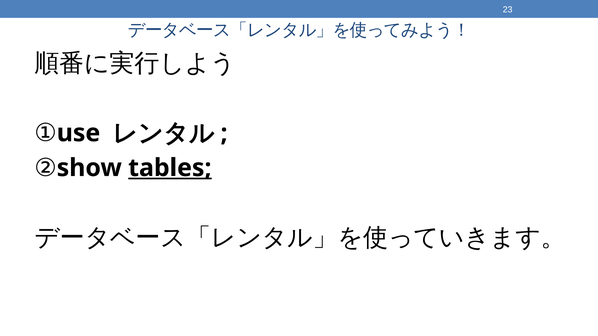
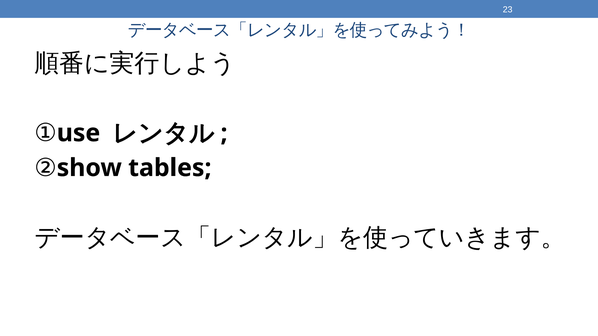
tables underline: present -> none
